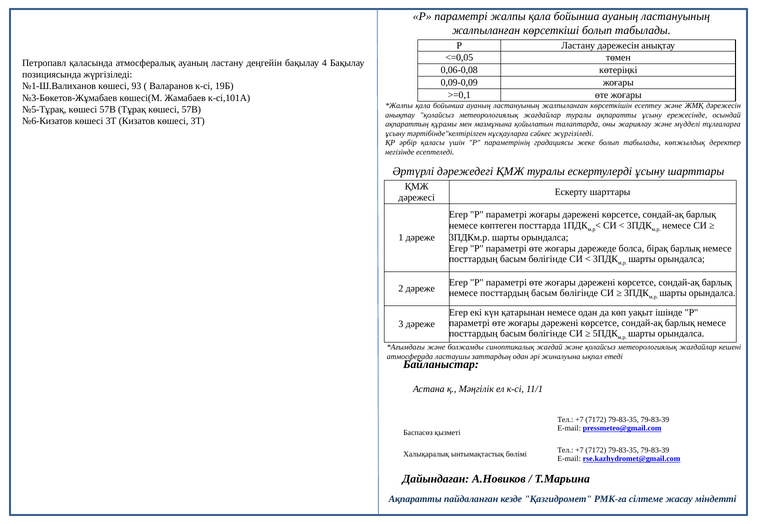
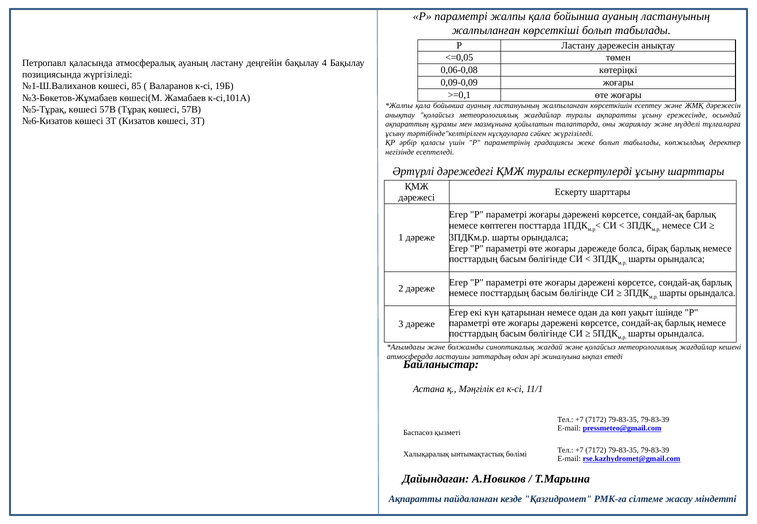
93: 93 -> 85
